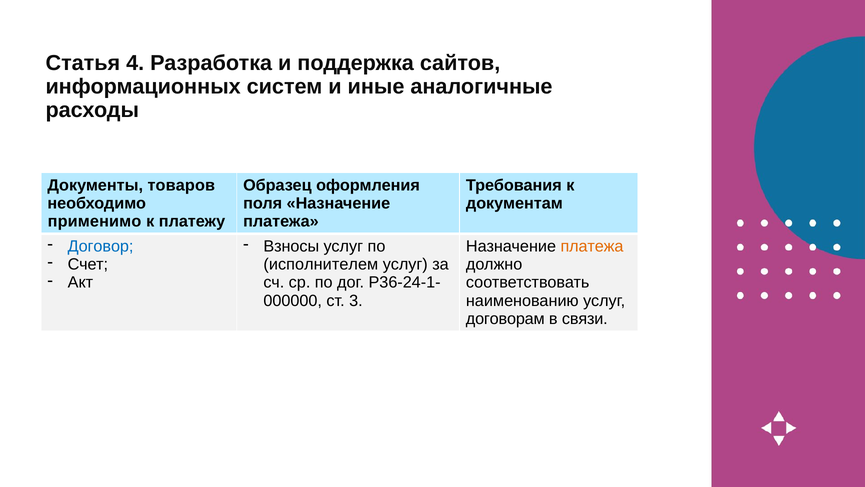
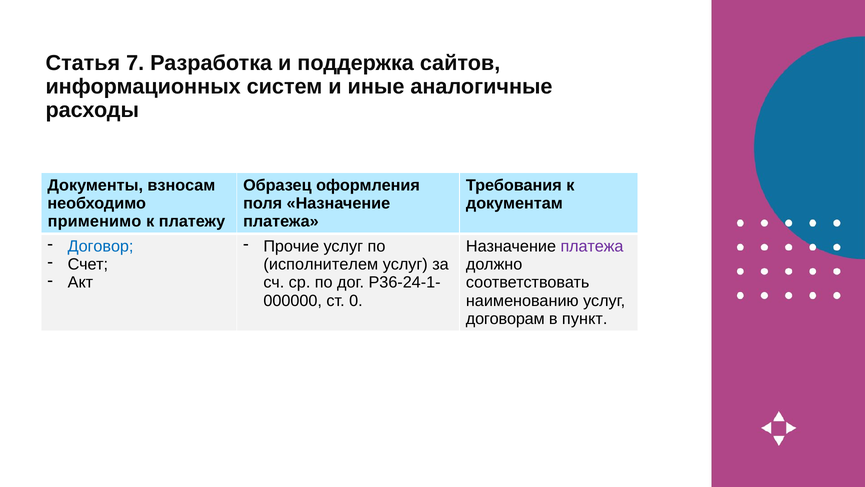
4: 4 -> 7
товаров: товаров -> взносам
Взносы: Взносы -> Прочие
платежа at (592, 246) colour: orange -> purple
3: 3 -> 0
связи: связи -> пункт
